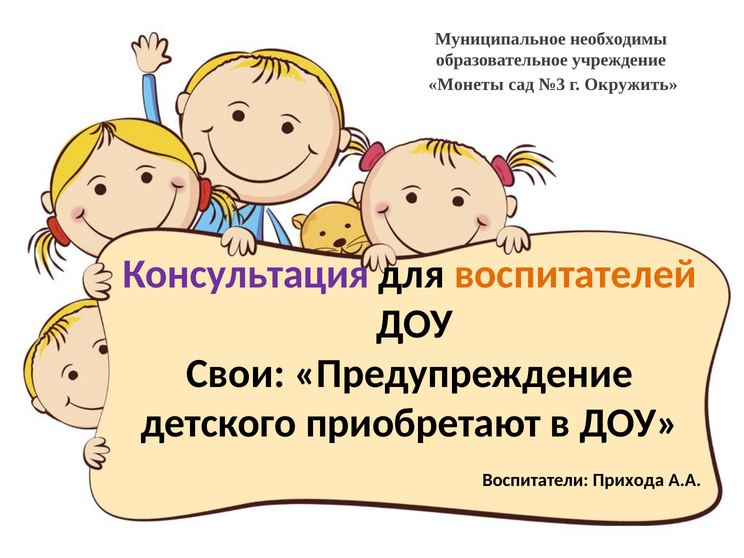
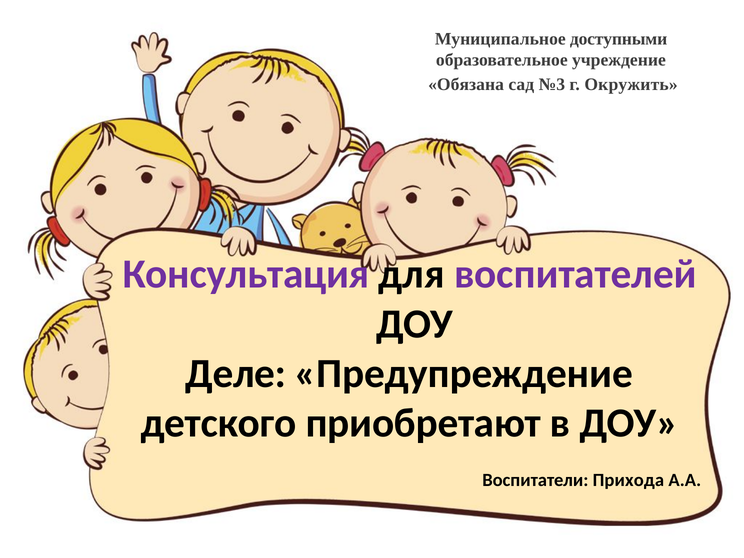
необходимы: необходимы -> доступными
Монеты: Монеты -> Обязана
воспитателей colour: orange -> purple
Свои: Свои -> Деле
